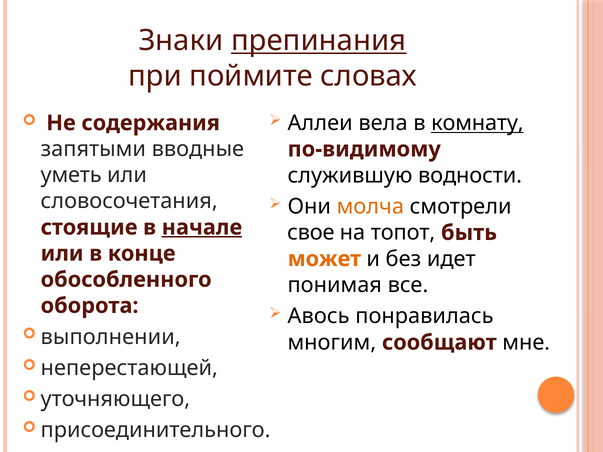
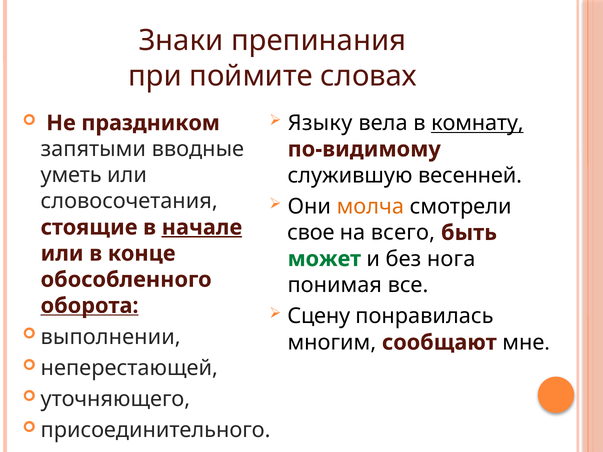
препинания underline: present -> none
содержания: содержания -> праздником
Аллеи: Аллеи -> Языку
водности: водности -> весенней
топот: топот -> всего
может colour: orange -> green
идет: идет -> нога
оборота underline: none -> present
Авось: Авось -> Сцену
